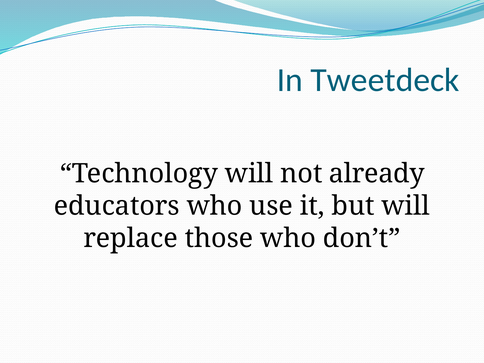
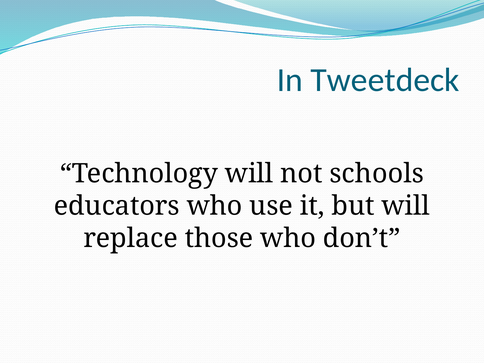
already: already -> schools
